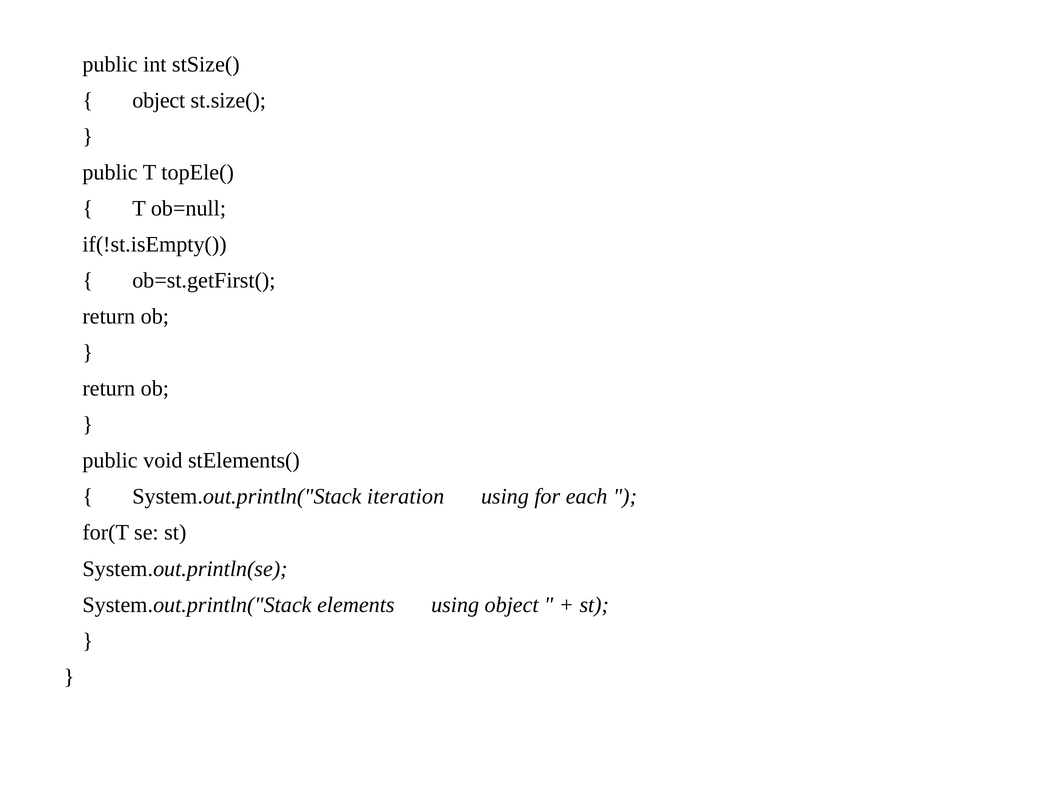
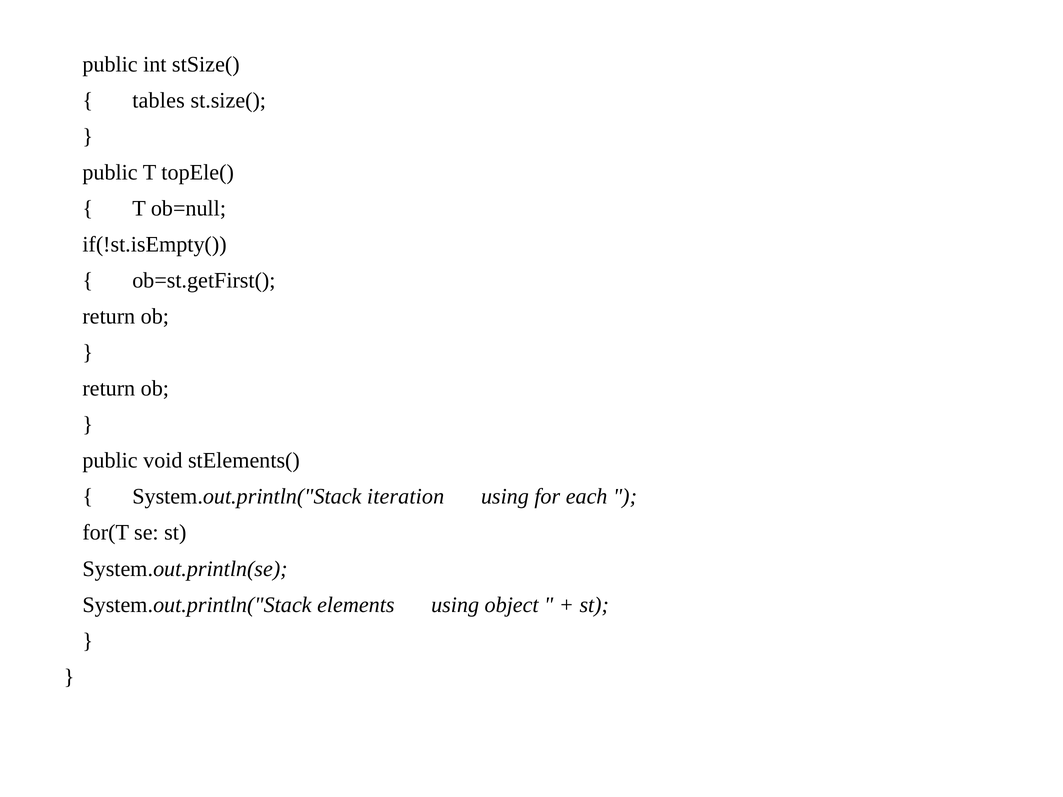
object at (159, 100): object -> tables
